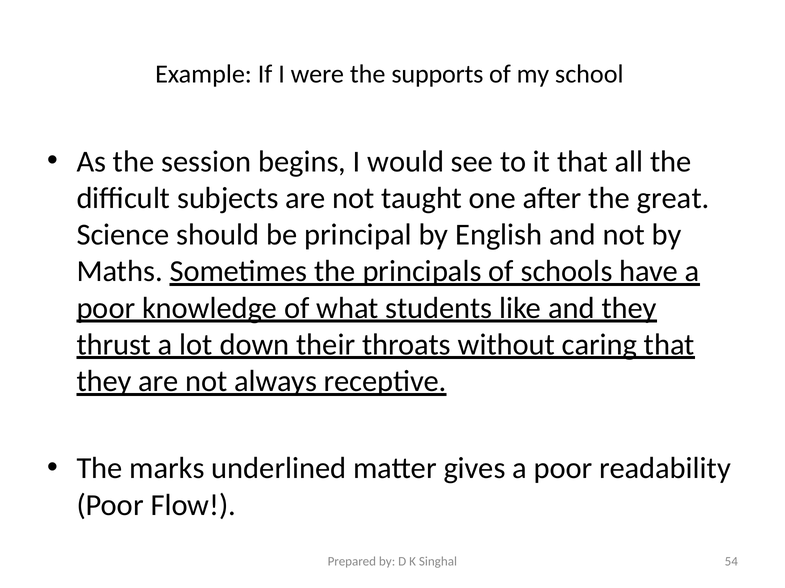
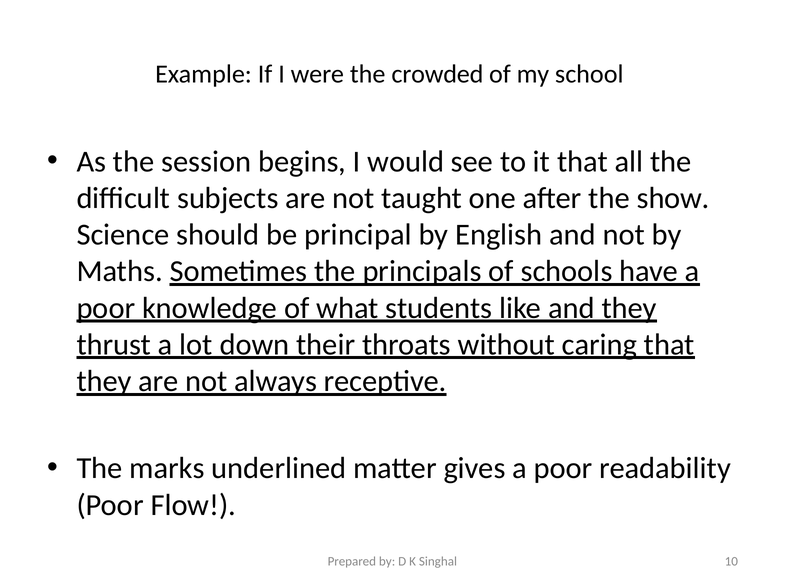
supports: supports -> crowded
great: great -> show
54: 54 -> 10
